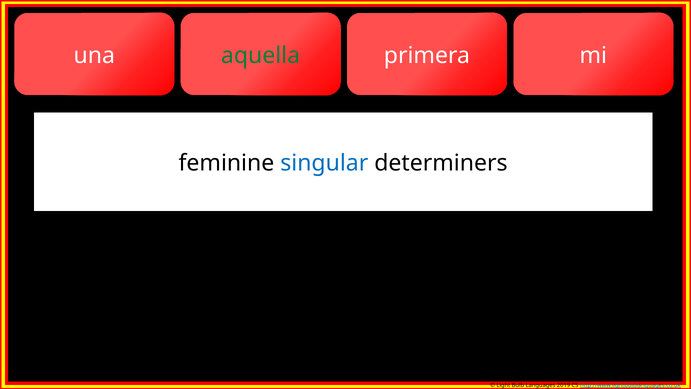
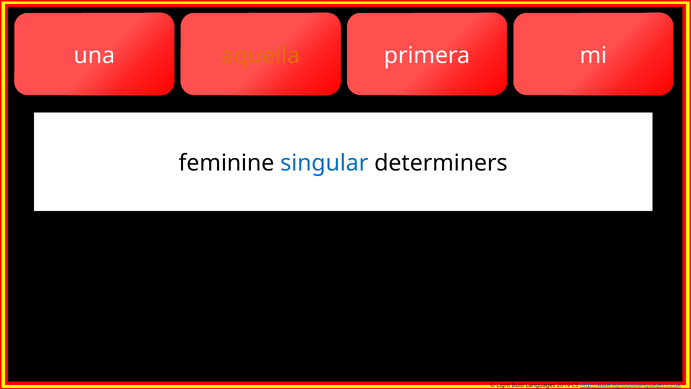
aquella colour: green -> orange
